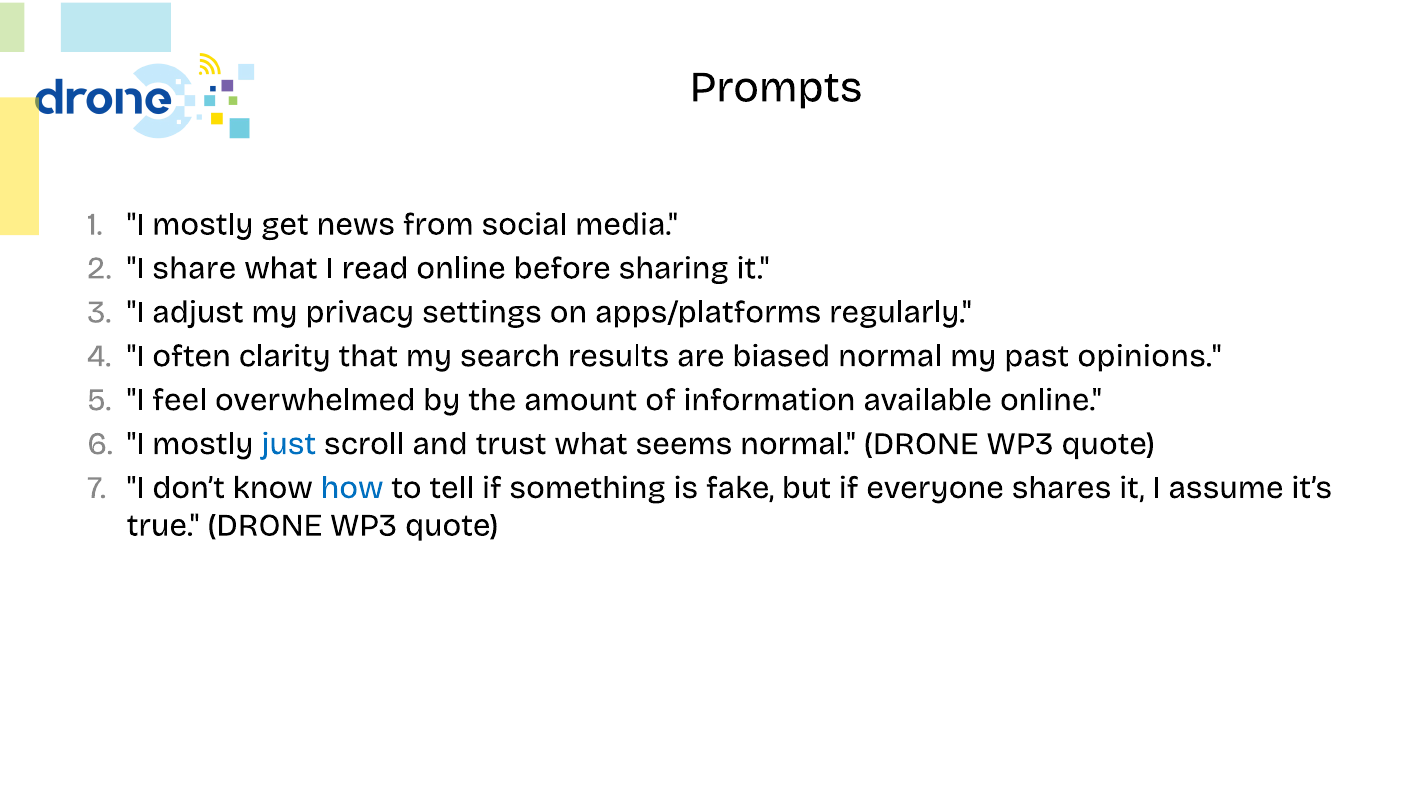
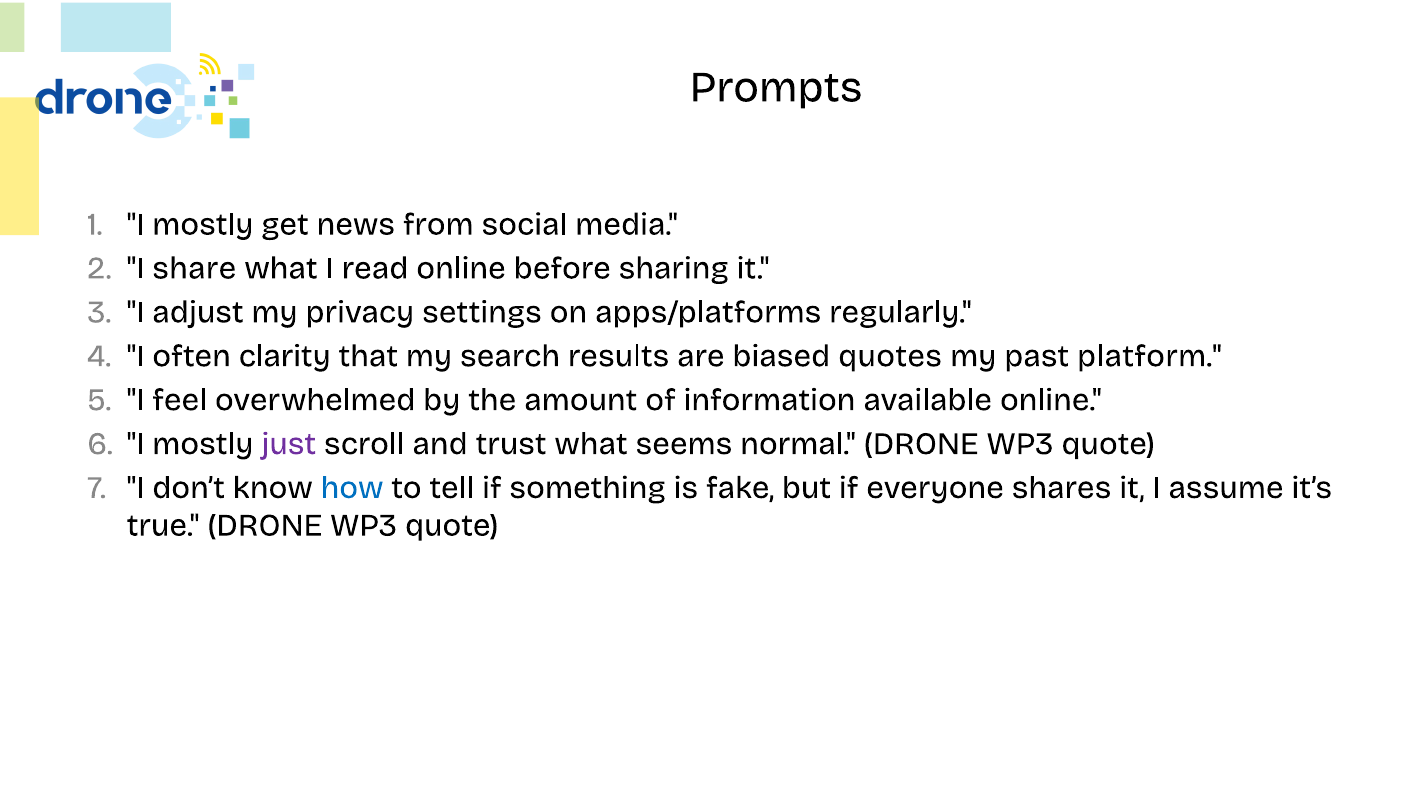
biased normal: normal -> quotes
opinions: opinions -> platform
just colour: blue -> purple
